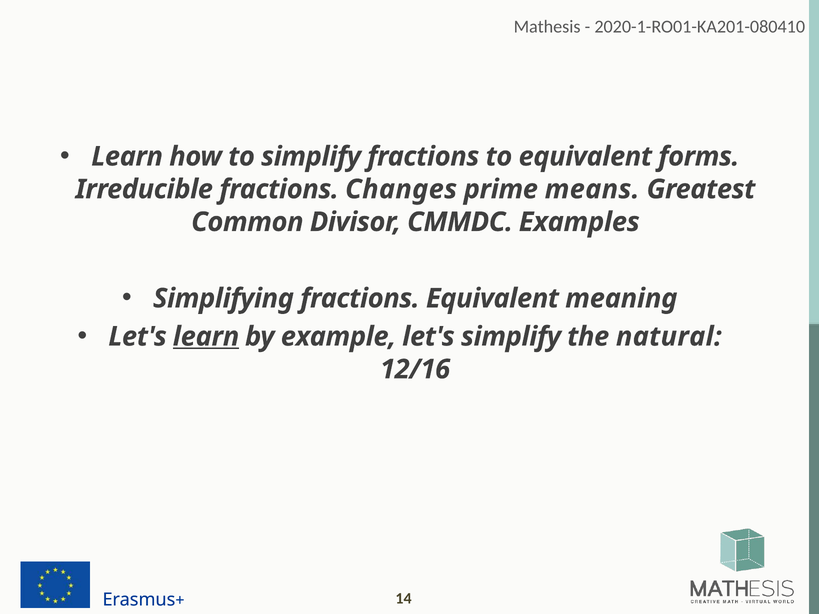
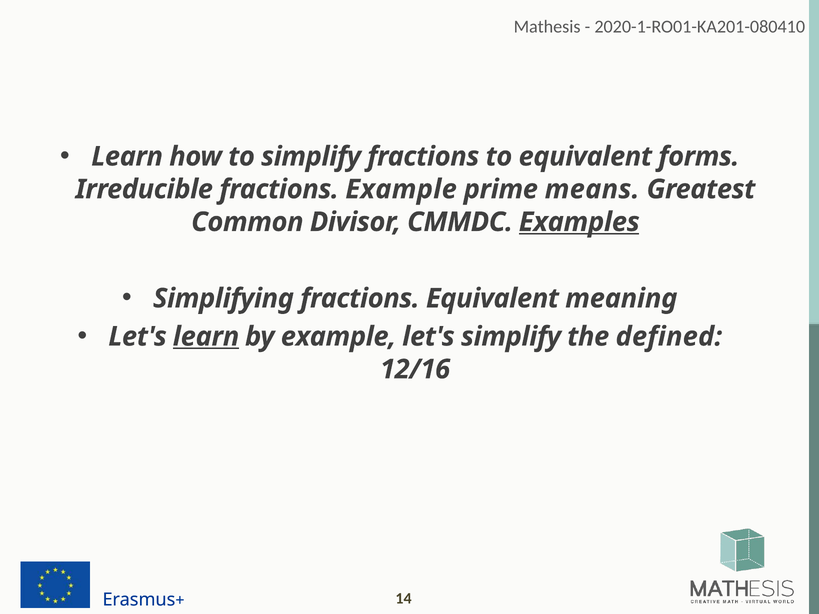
fractions Changes: Changes -> Example
Examples underline: none -> present
natural: natural -> defined
